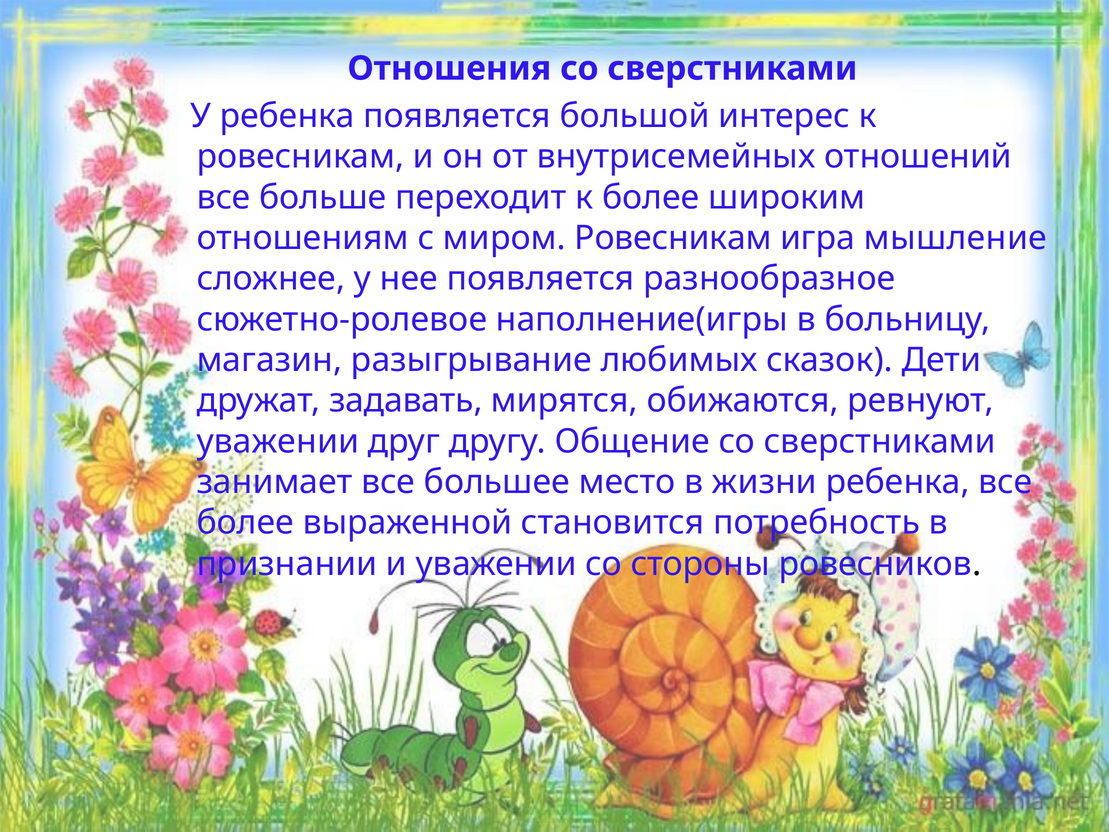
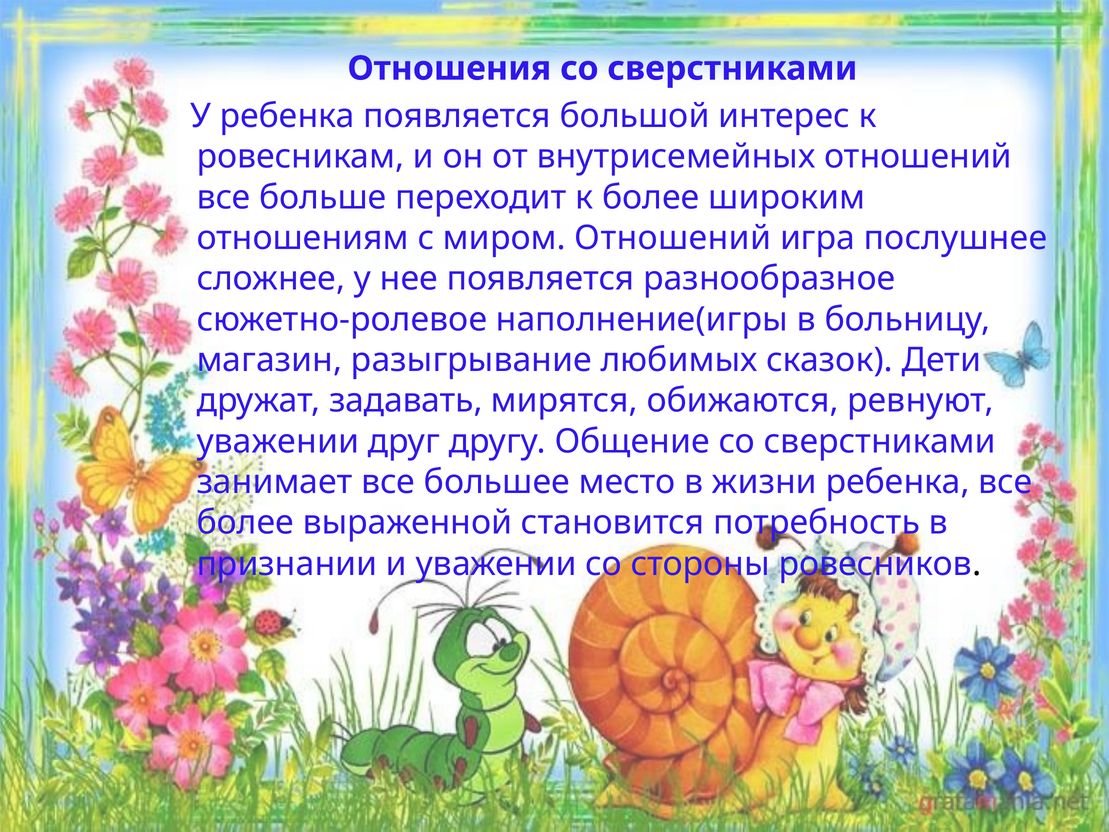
миром Ровесникам: Ровесникам -> Отношений
мышление: мышление -> послушнее
